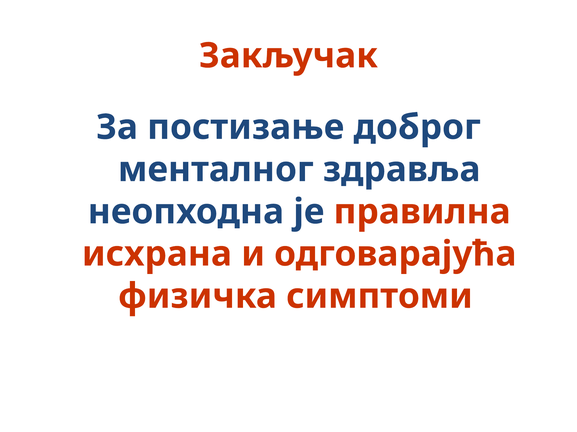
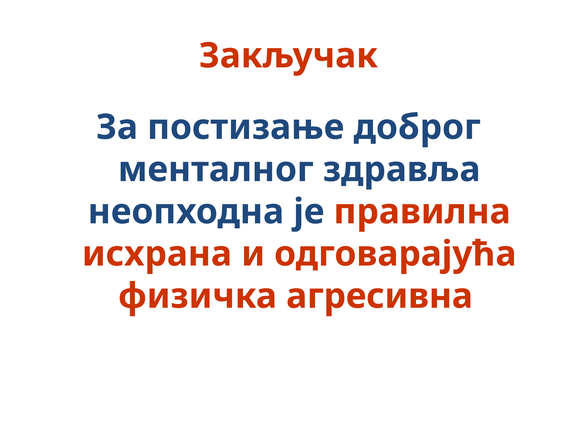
симптоми: симптоми -> агресивна
